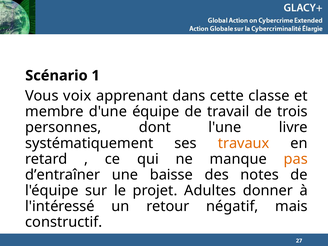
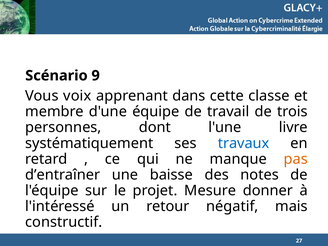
1: 1 -> 9
travaux colour: orange -> blue
Adultes: Adultes -> Mesure
